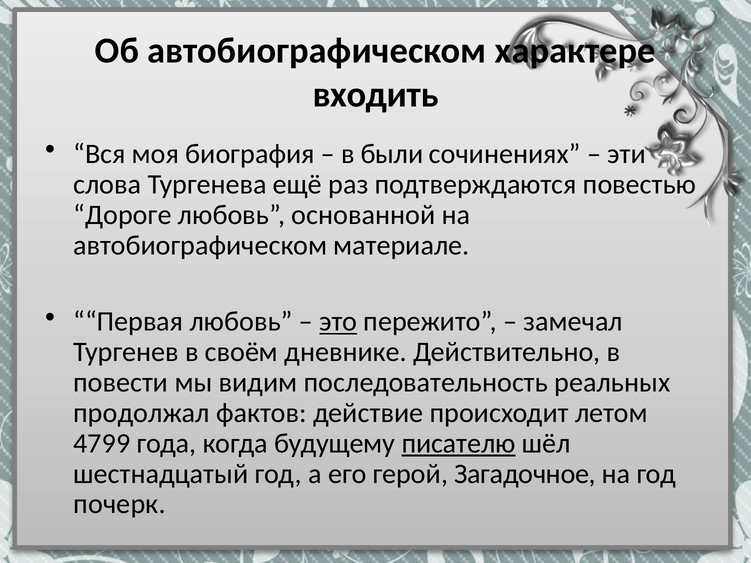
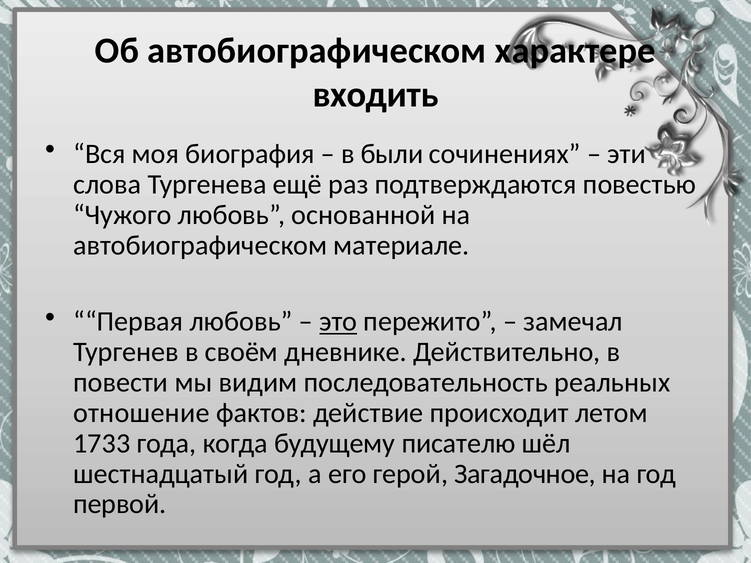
Дороге: Дороге -> Чужого
продолжал: продолжал -> отношение
4799: 4799 -> 1733
писателю underline: present -> none
почерк: почерк -> первой
